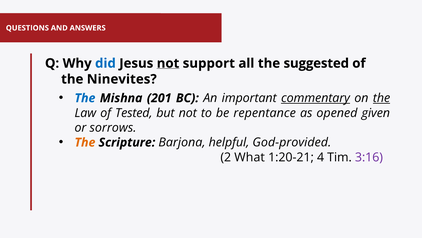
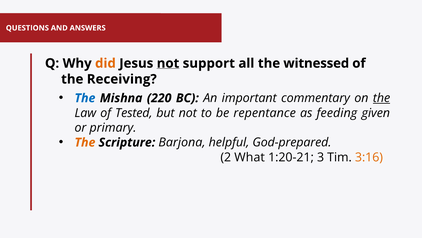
did colour: blue -> orange
suggested: suggested -> witnessed
Ninevites: Ninevites -> Receiving
201: 201 -> 220
commentary underline: present -> none
opened: opened -> feeding
sorrows: sorrows -> primary
God-provided: God-provided -> God-prepared
4: 4 -> 3
3:16 colour: purple -> orange
